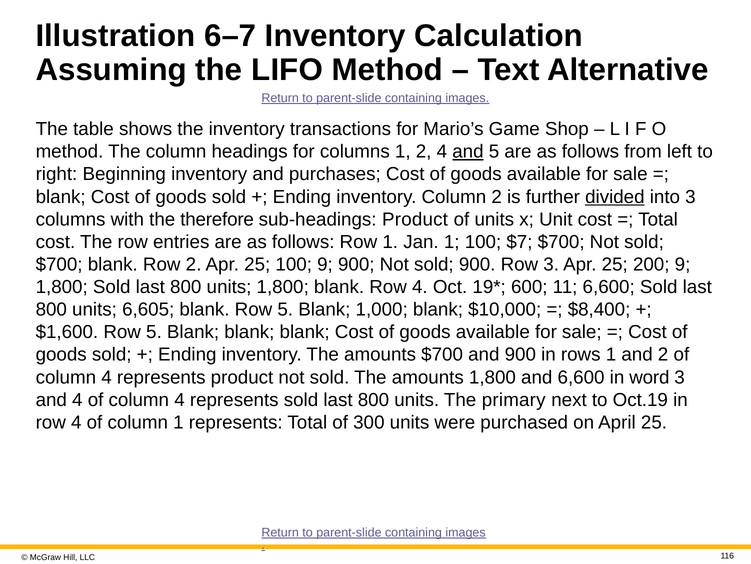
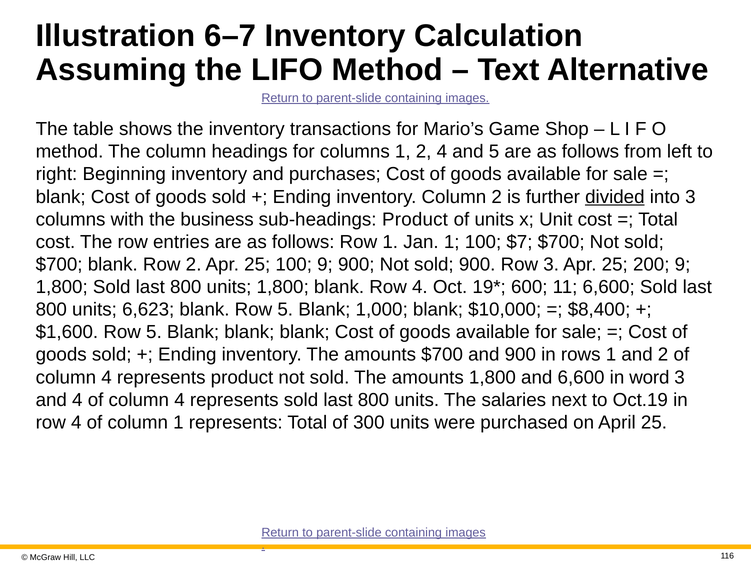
and at (468, 152) underline: present -> none
therefore: therefore -> business
6,605: 6,605 -> 6,623
primary: primary -> salaries
